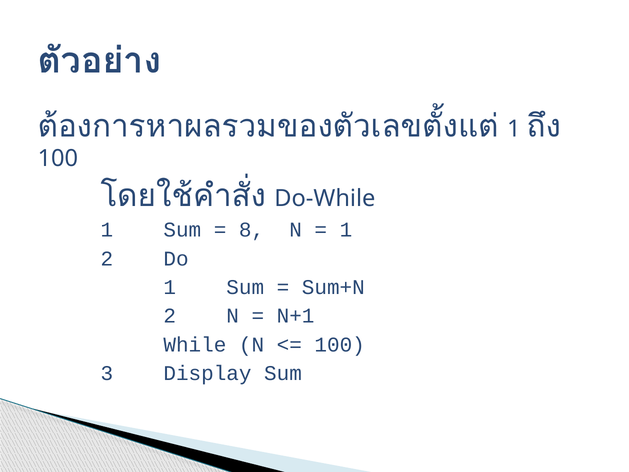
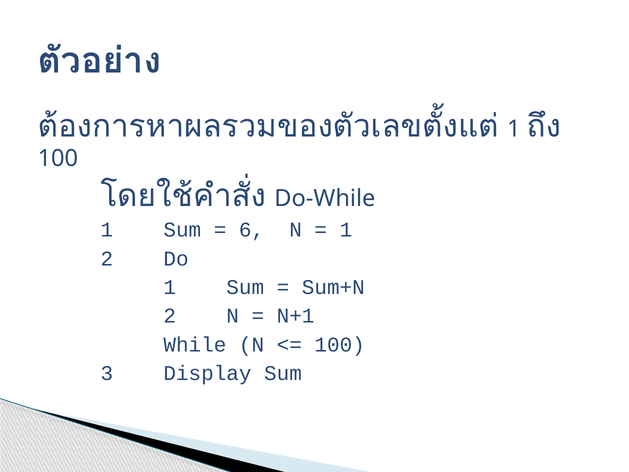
8: 8 -> 6
